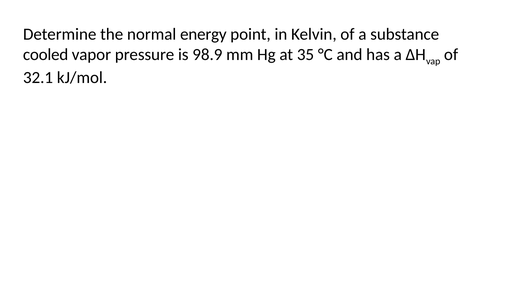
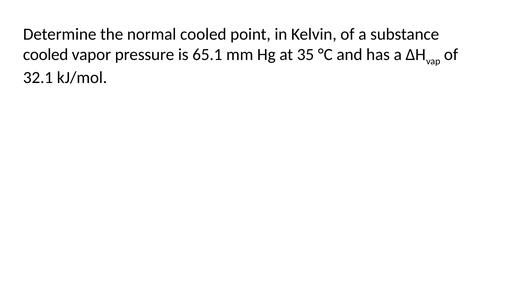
normal energy: energy -> cooled
98.9: 98.9 -> 65.1
